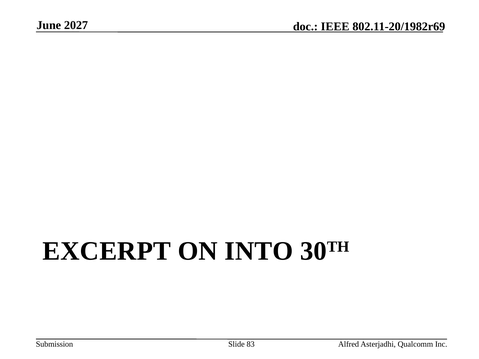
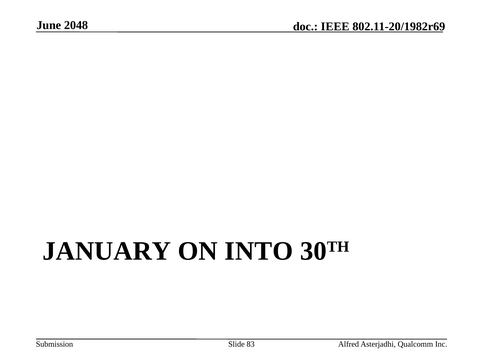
2027: 2027 -> 2048
EXCERPT: EXCERPT -> JANUARY
